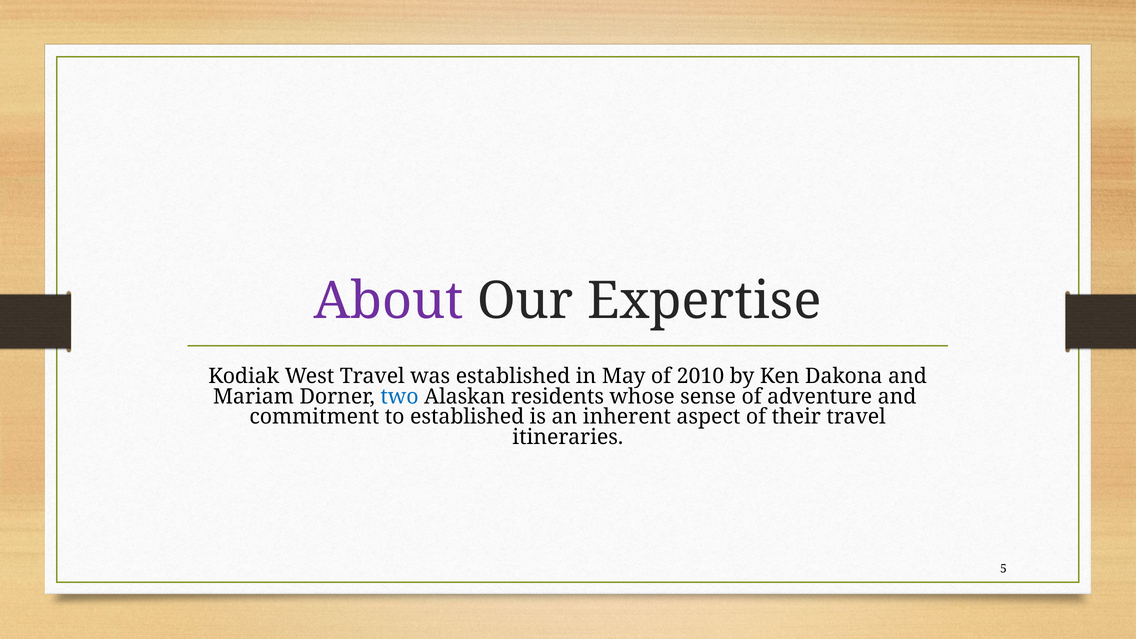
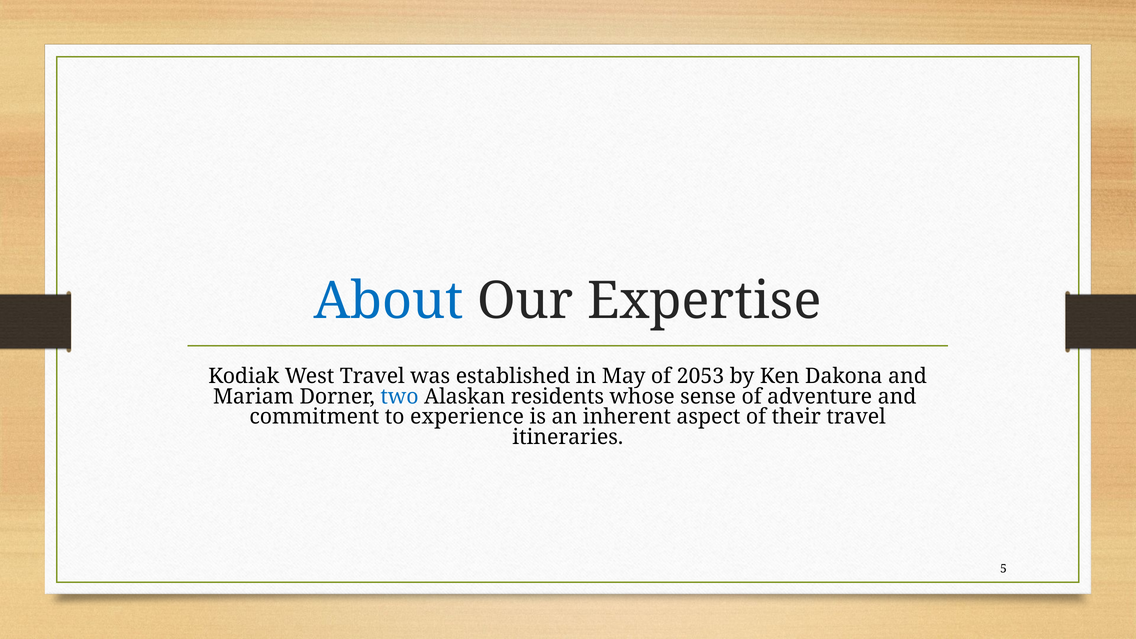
About colour: purple -> blue
2010: 2010 -> 2053
to established: established -> experience
